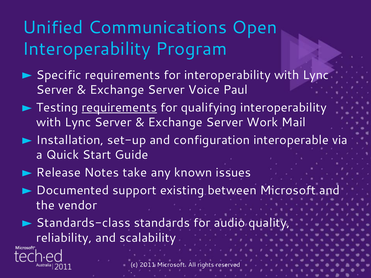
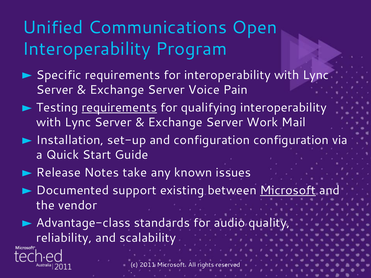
Paul: Paul -> Pain
configuration interoperable: interoperable -> configuration
Microsoft at (288, 191) underline: none -> present
Standards-class: Standards-class -> Advantage-class
